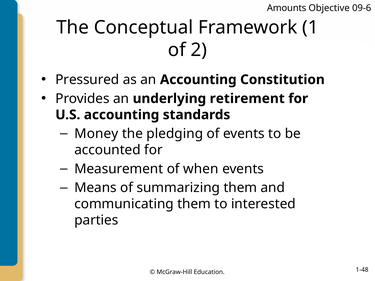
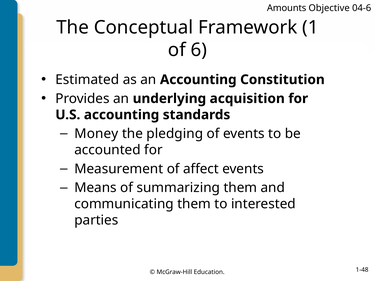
09-6: 09-6 -> 04-6
2: 2 -> 6
Pressured: Pressured -> Estimated
retirement: retirement -> acquisition
when: when -> affect
